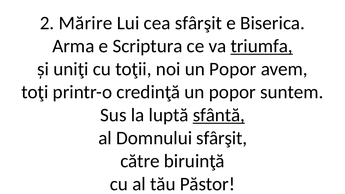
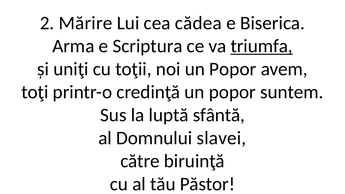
cea sfârşit: sfârşit -> cădea
sfântă underline: present -> none
Domnului sfârşit: sfârşit -> slavei
